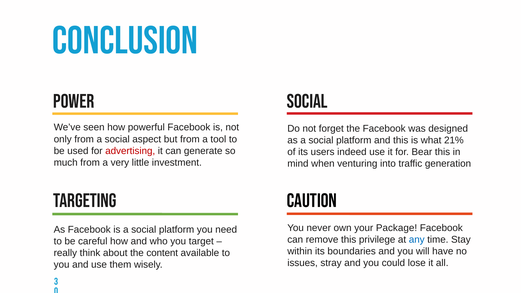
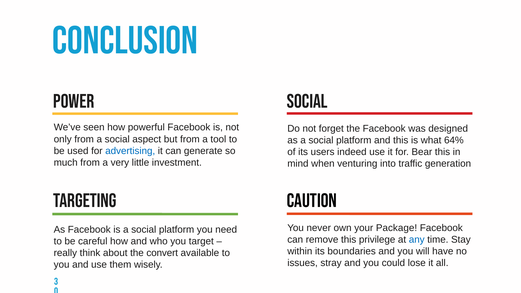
21%: 21% -> 64%
advertising colour: red -> blue
content: content -> convert
